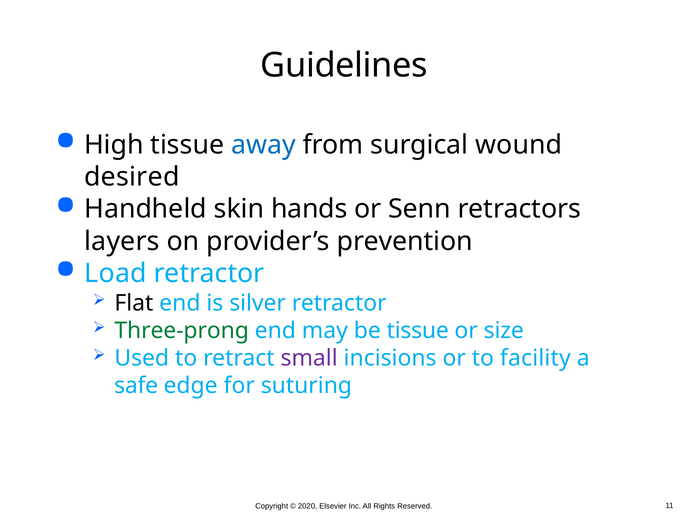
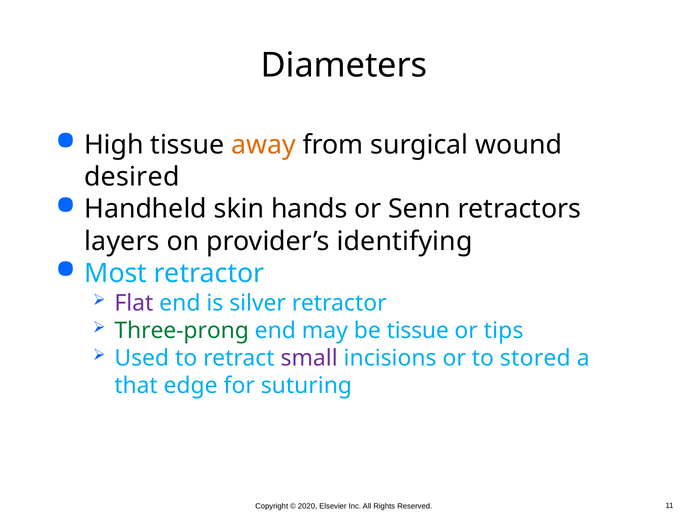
Guidelines: Guidelines -> Diameters
away colour: blue -> orange
prevention: prevention -> identifying
Load: Load -> Most
Flat colour: black -> purple
size: size -> tips
facility: facility -> stored
safe: safe -> that
